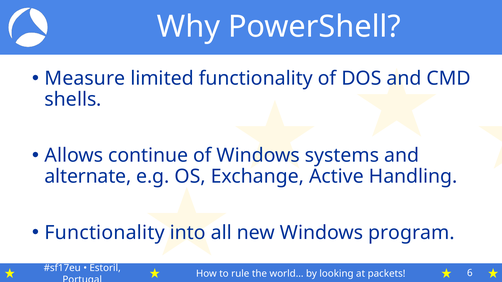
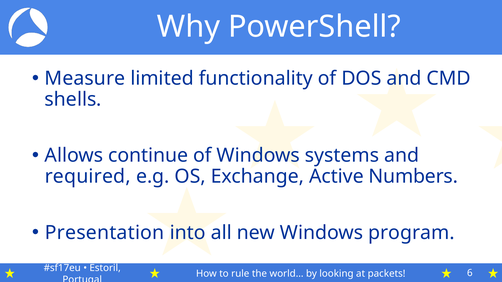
alternate: alternate -> required
Handling: Handling -> Numbers
Functionality at (105, 233): Functionality -> Presentation
